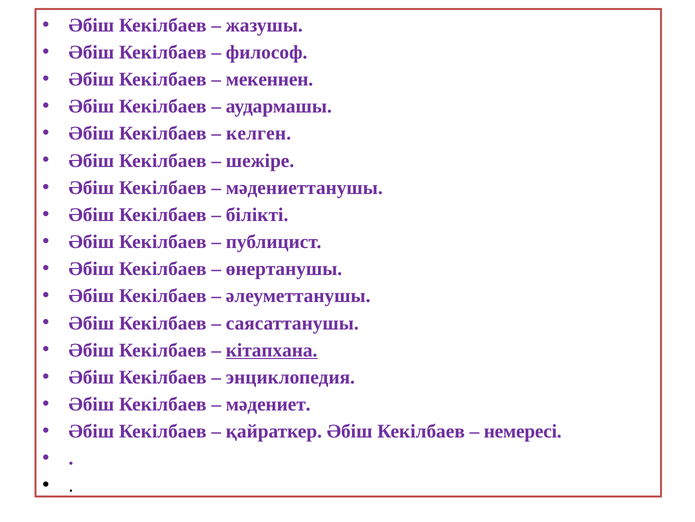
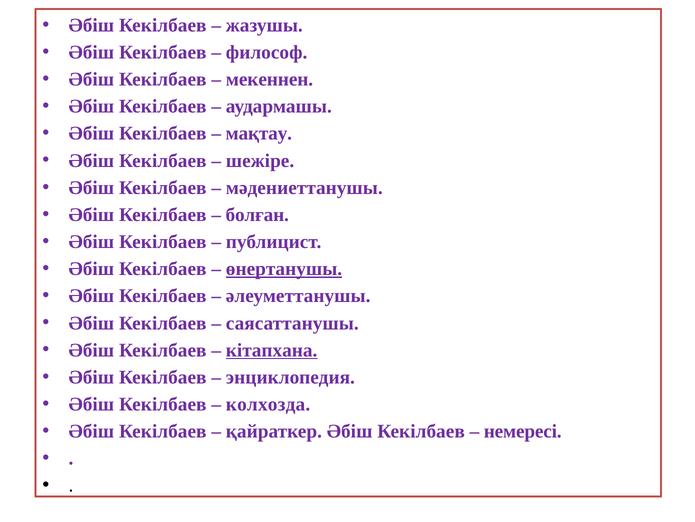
келген: келген -> мақтау
білікті: білікті -> болған
өнертанушы underline: none -> present
мәдениет: мәдениет -> колхозда
